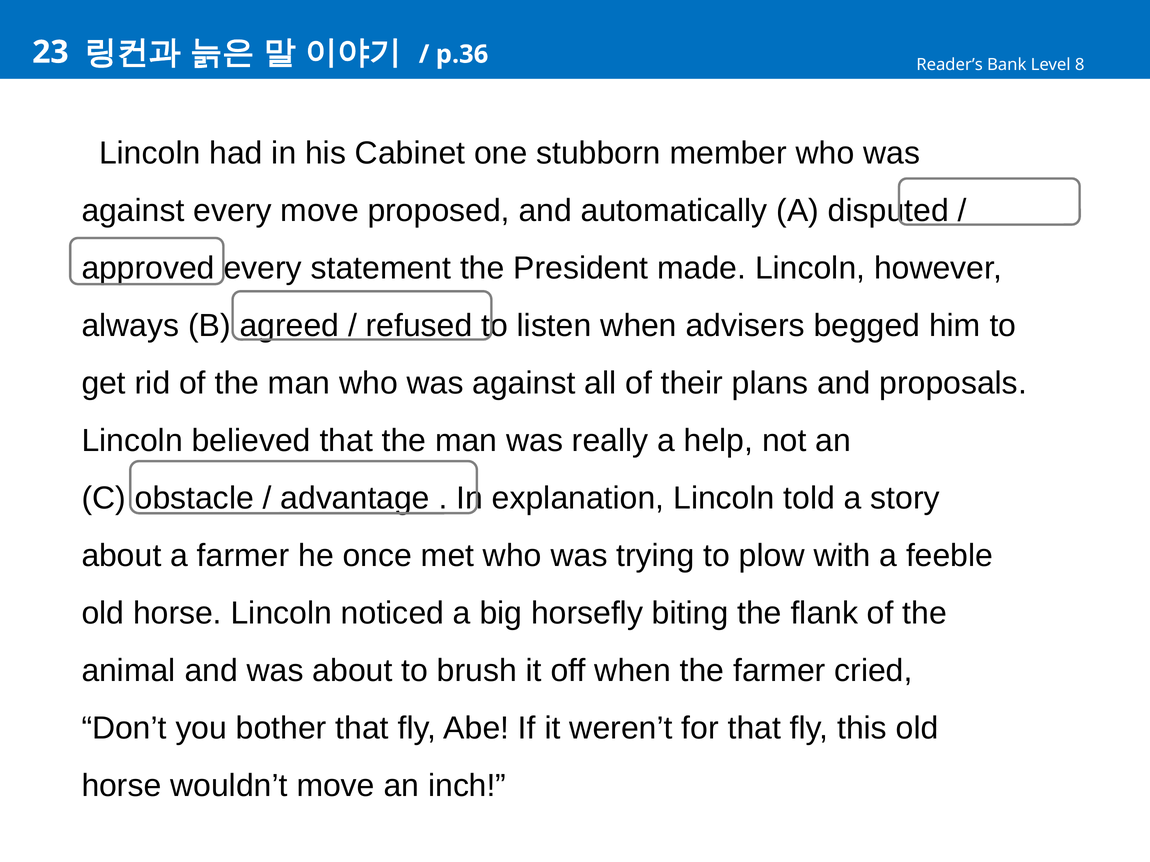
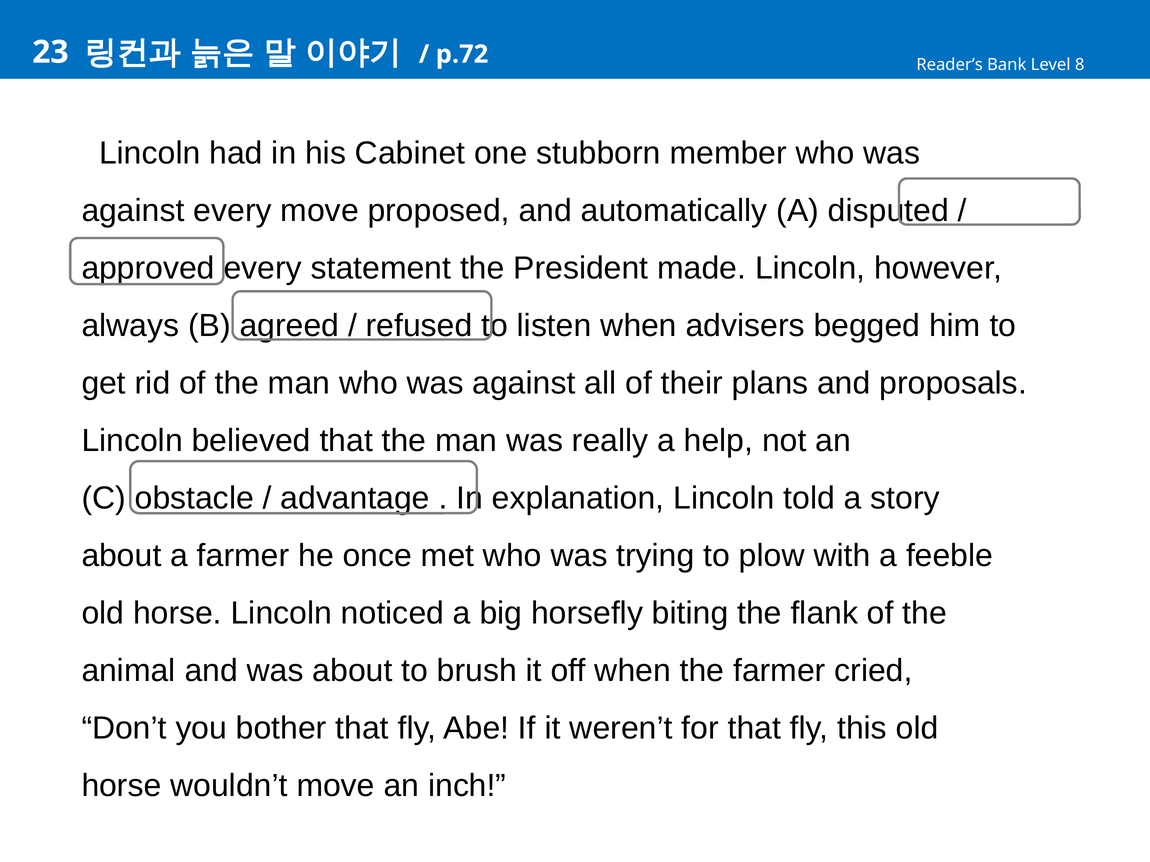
p.36: p.36 -> p.72
